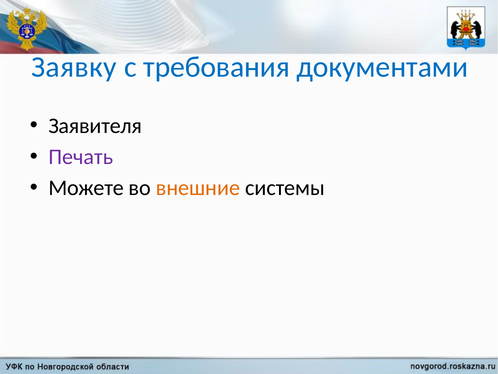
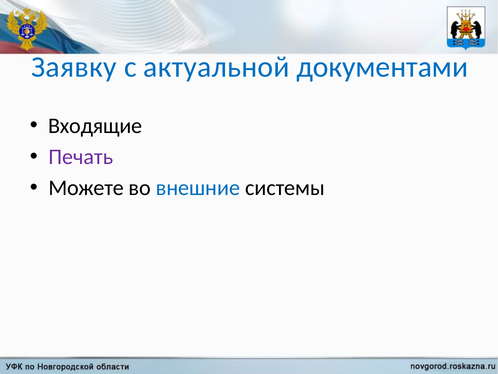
требования: требования -> актуальной
Заявителя: Заявителя -> Входящие
внешние colour: orange -> blue
